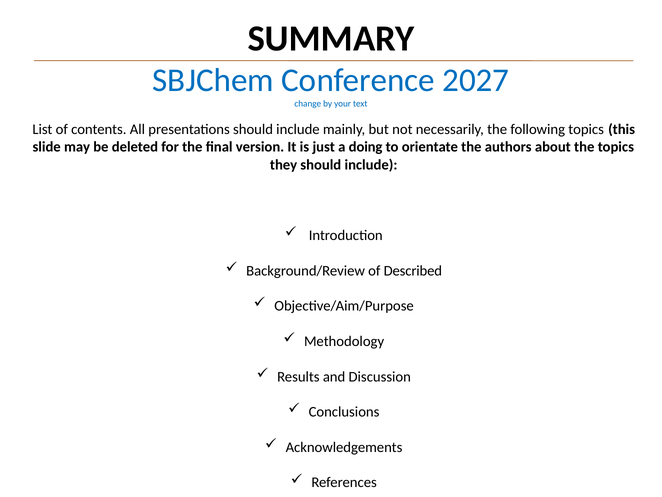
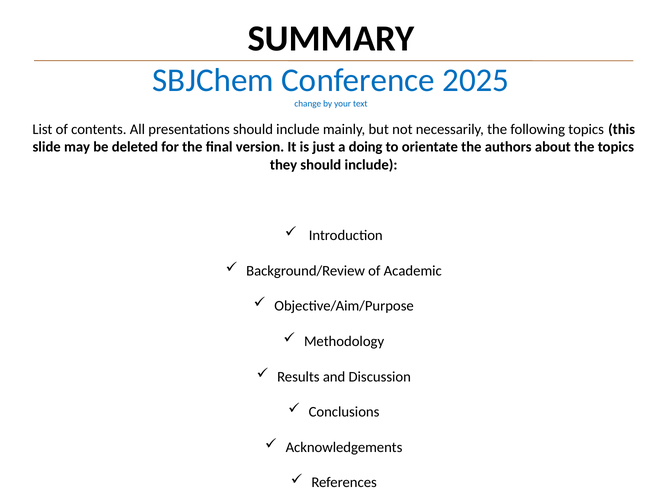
2027: 2027 -> 2025
Described: Described -> Academic
